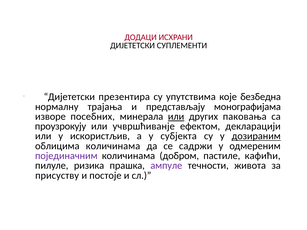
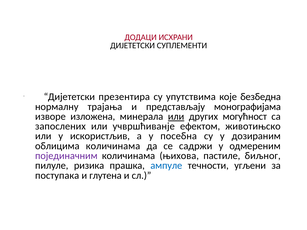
посебних: посебних -> изложена
паковања: паковања -> могућност
проузрокују: проузрокују -> запослених
декларацији: декларацији -> животињско
субјекта: субјекта -> посебна
дозираним underline: present -> none
добром: добром -> њихова
кафићи: кафићи -> биљног
ампуле colour: purple -> blue
живота: живота -> угљени
присуству: присуству -> поступака
постоје: постоје -> глутена
